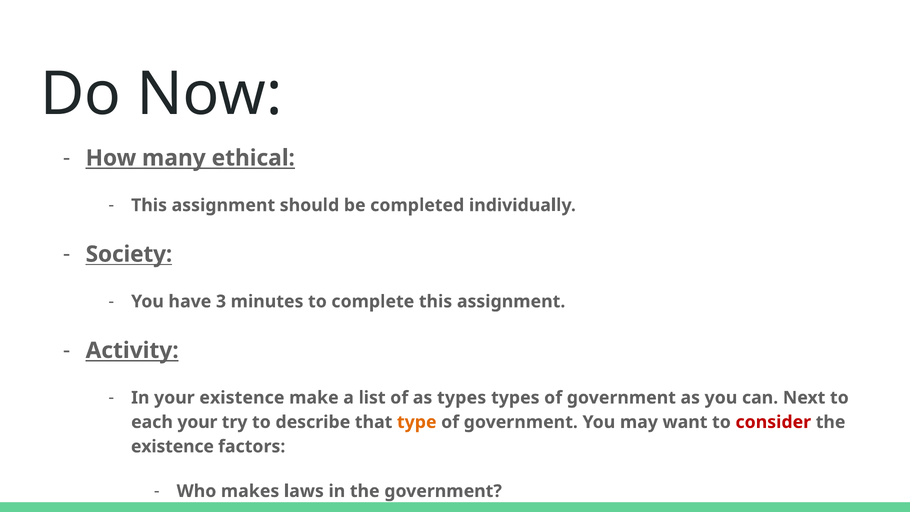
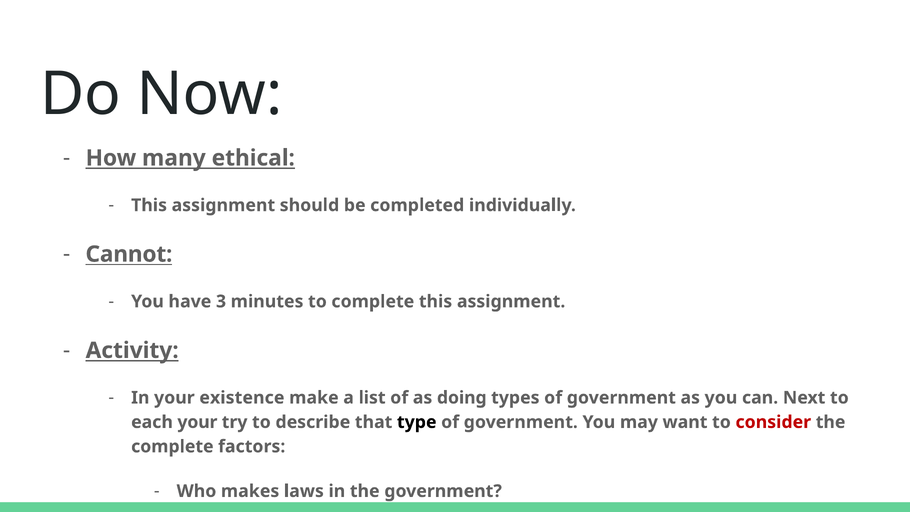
Society: Society -> Cannot
as types: types -> doing
type colour: orange -> black
existence at (172, 446): existence -> complete
